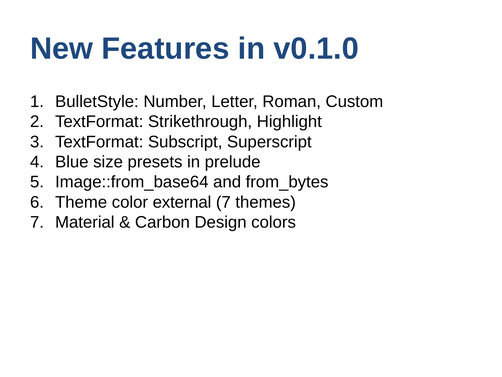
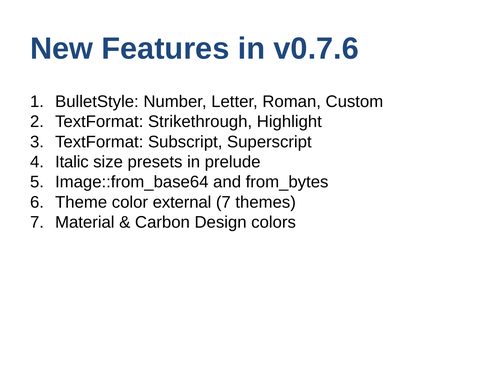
v0.1.0: v0.1.0 -> v0.7.6
Blue: Blue -> Italic
